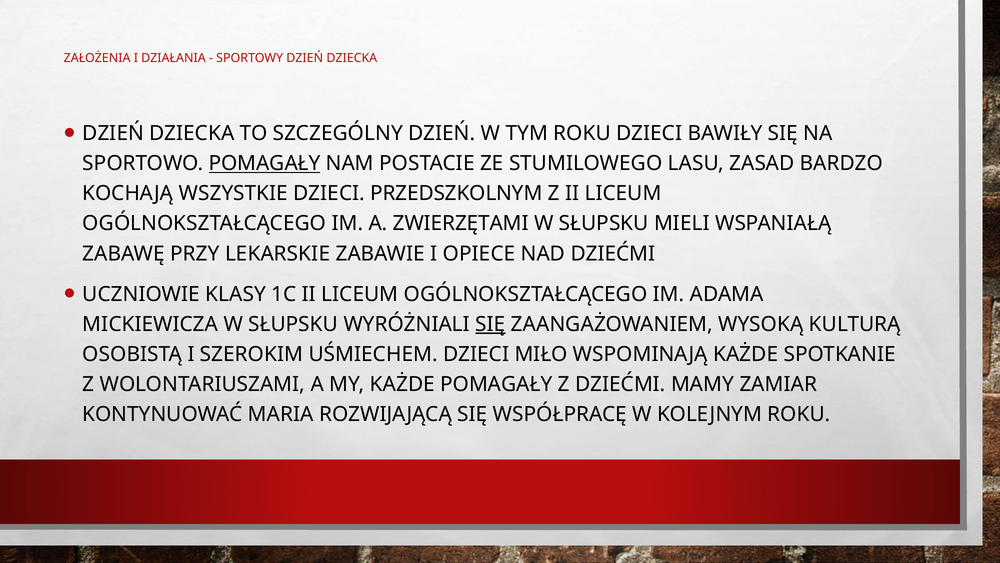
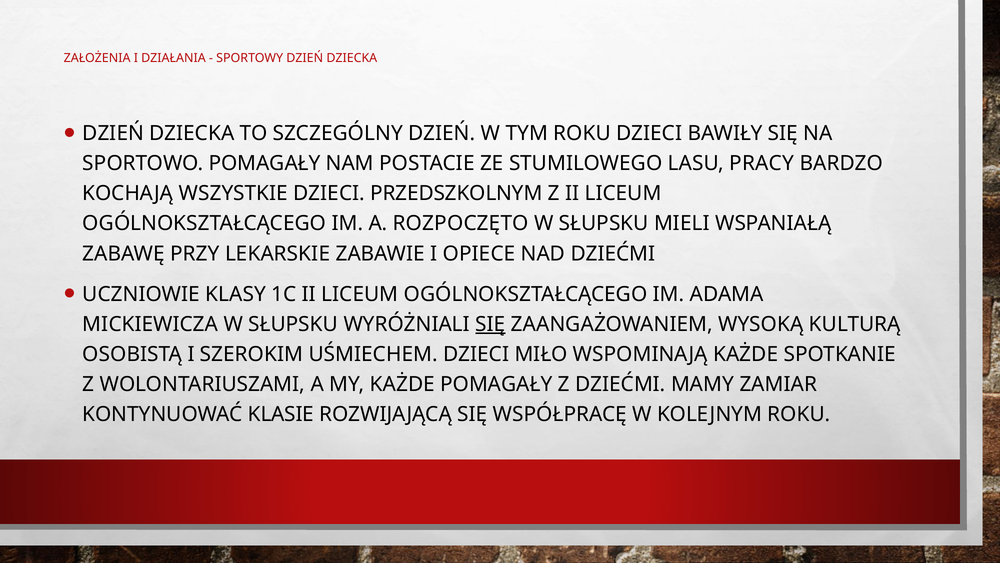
POMAGAŁY at (265, 163) underline: present -> none
ZASAD: ZASAD -> PRACY
ZWIERZĘTAMI: ZWIERZĘTAMI -> ROZPOCZĘTO
MARIA: MARIA -> KLASIE
